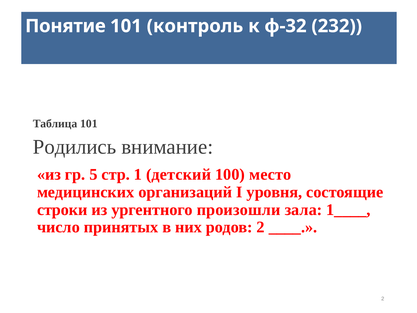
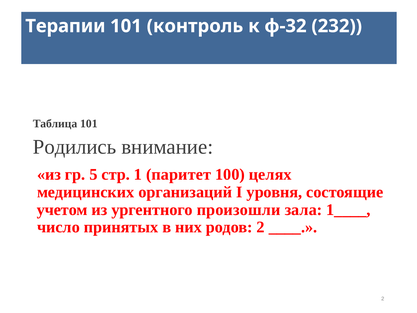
Понятие: Понятие -> Терапии
детский: детский -> паритет
место: место -> целях
строки: строки -> учетом
